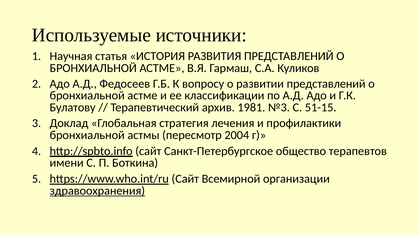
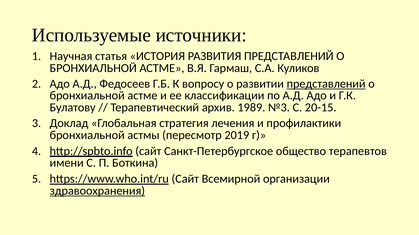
представлений at (326, 84) underline: none -> present
1981: 1981 -> 1989
51-15: 51-15 -> 20-15
2004: 2004 -> 2019
